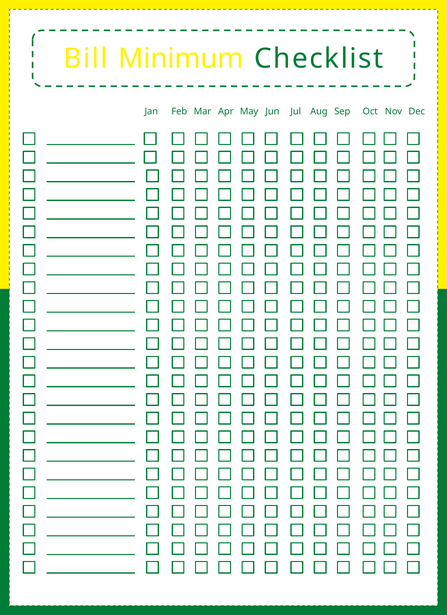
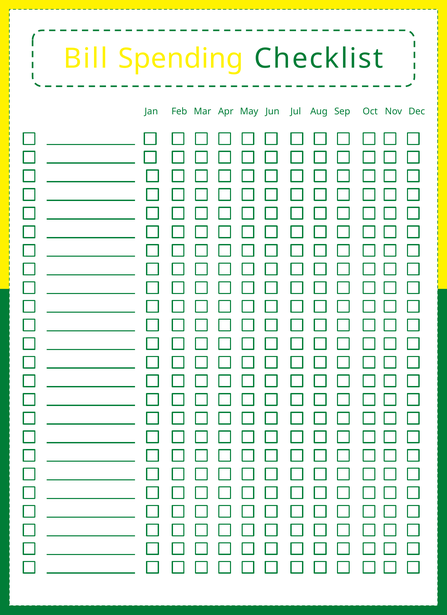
Minimum: Minimum -> Spending
